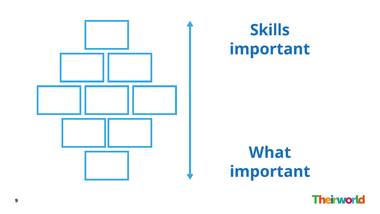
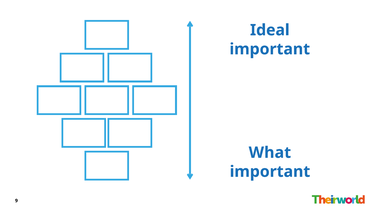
Skills: Skills -> Ideal
